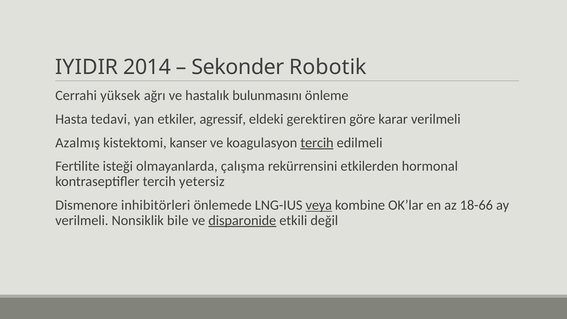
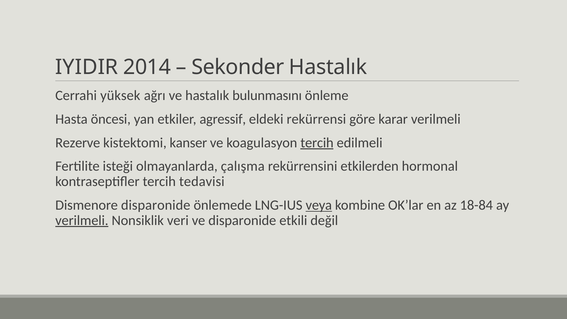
Sekonder Robotik: Robotik -> Hastalık
tedavi: tedavi -> öncesi
gerektiren: gerektiren -> rekürrensi
Azalmış: Azalmış -> Rezerve
yetersiz: yetersiz -> tedavisi
Dismenore inhibitörleri: inhibitörleri -> disparonide
18-66: 18-66 -> 18-84
verilmeli at (82, 220) underline: none -> present
bile: bile -> veri
disparonide at (242, 220) underline: present -> none
